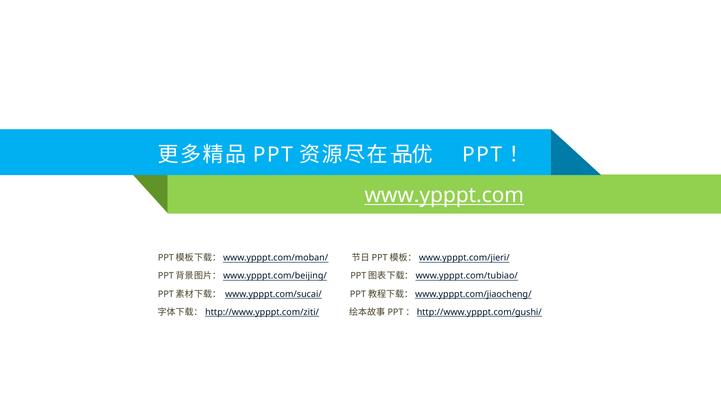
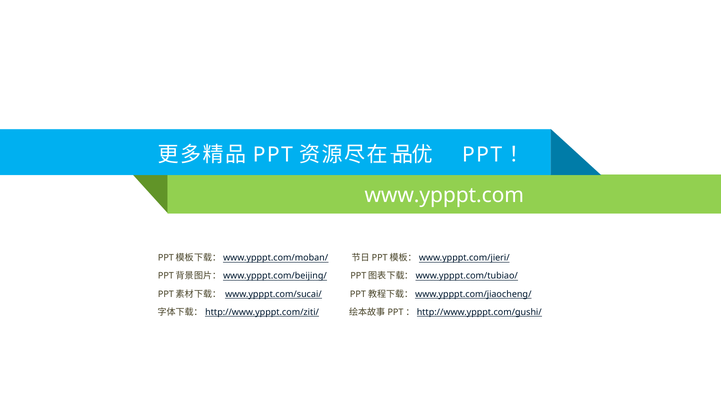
www.ypppt.com underline: present -> none
